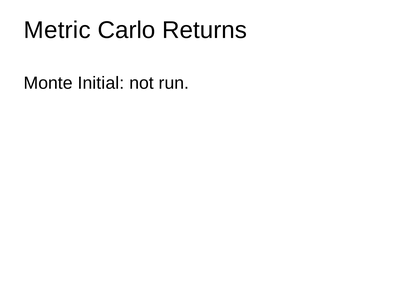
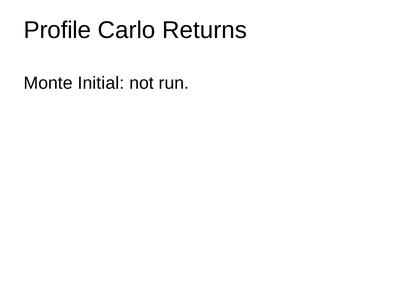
Metric: Metric -> Profile
